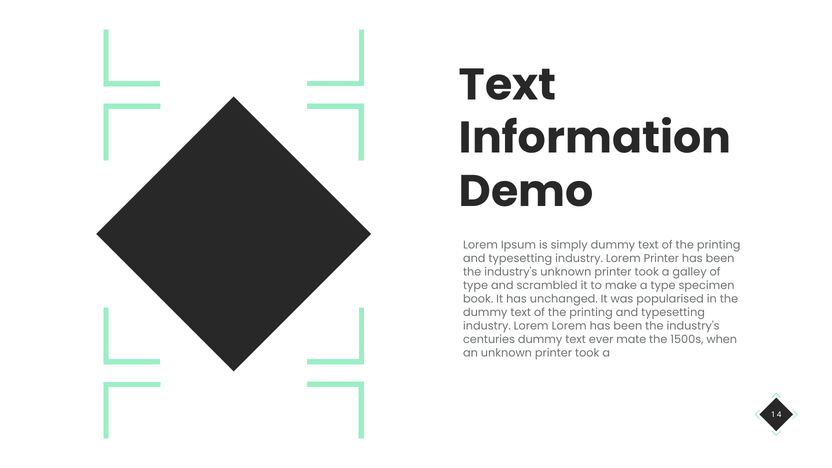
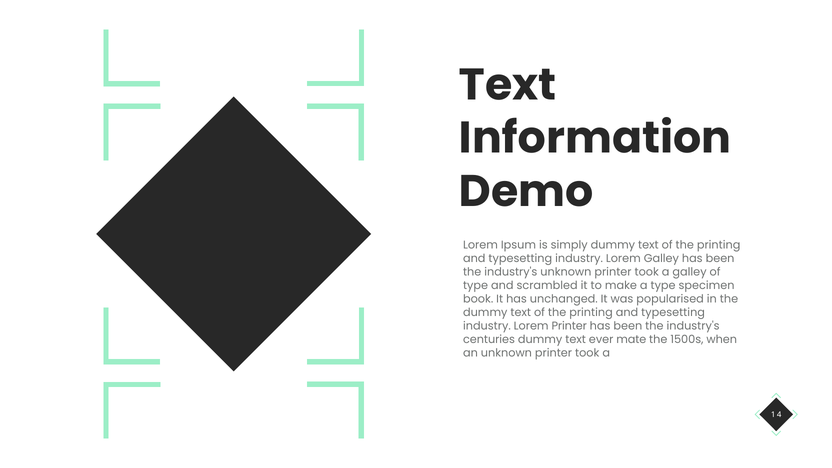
Lorem Printer: Printer -> Galley
Lorem Lorem: Lorem -> Printer
